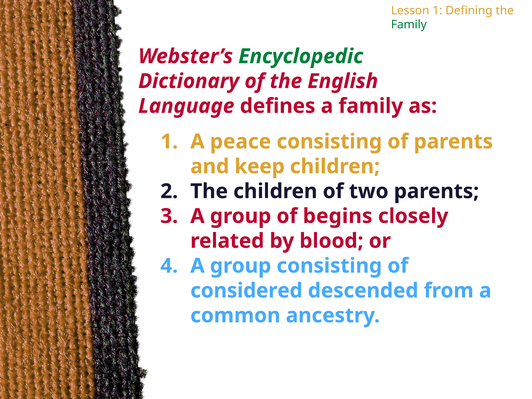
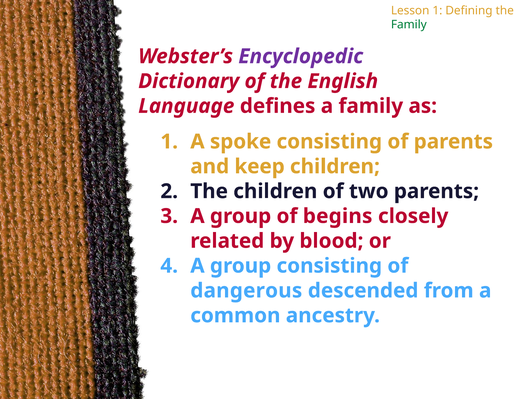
Encyclopedic colour: green -> purple
peace: peace -> spoke
considered: considered -> dangerous
